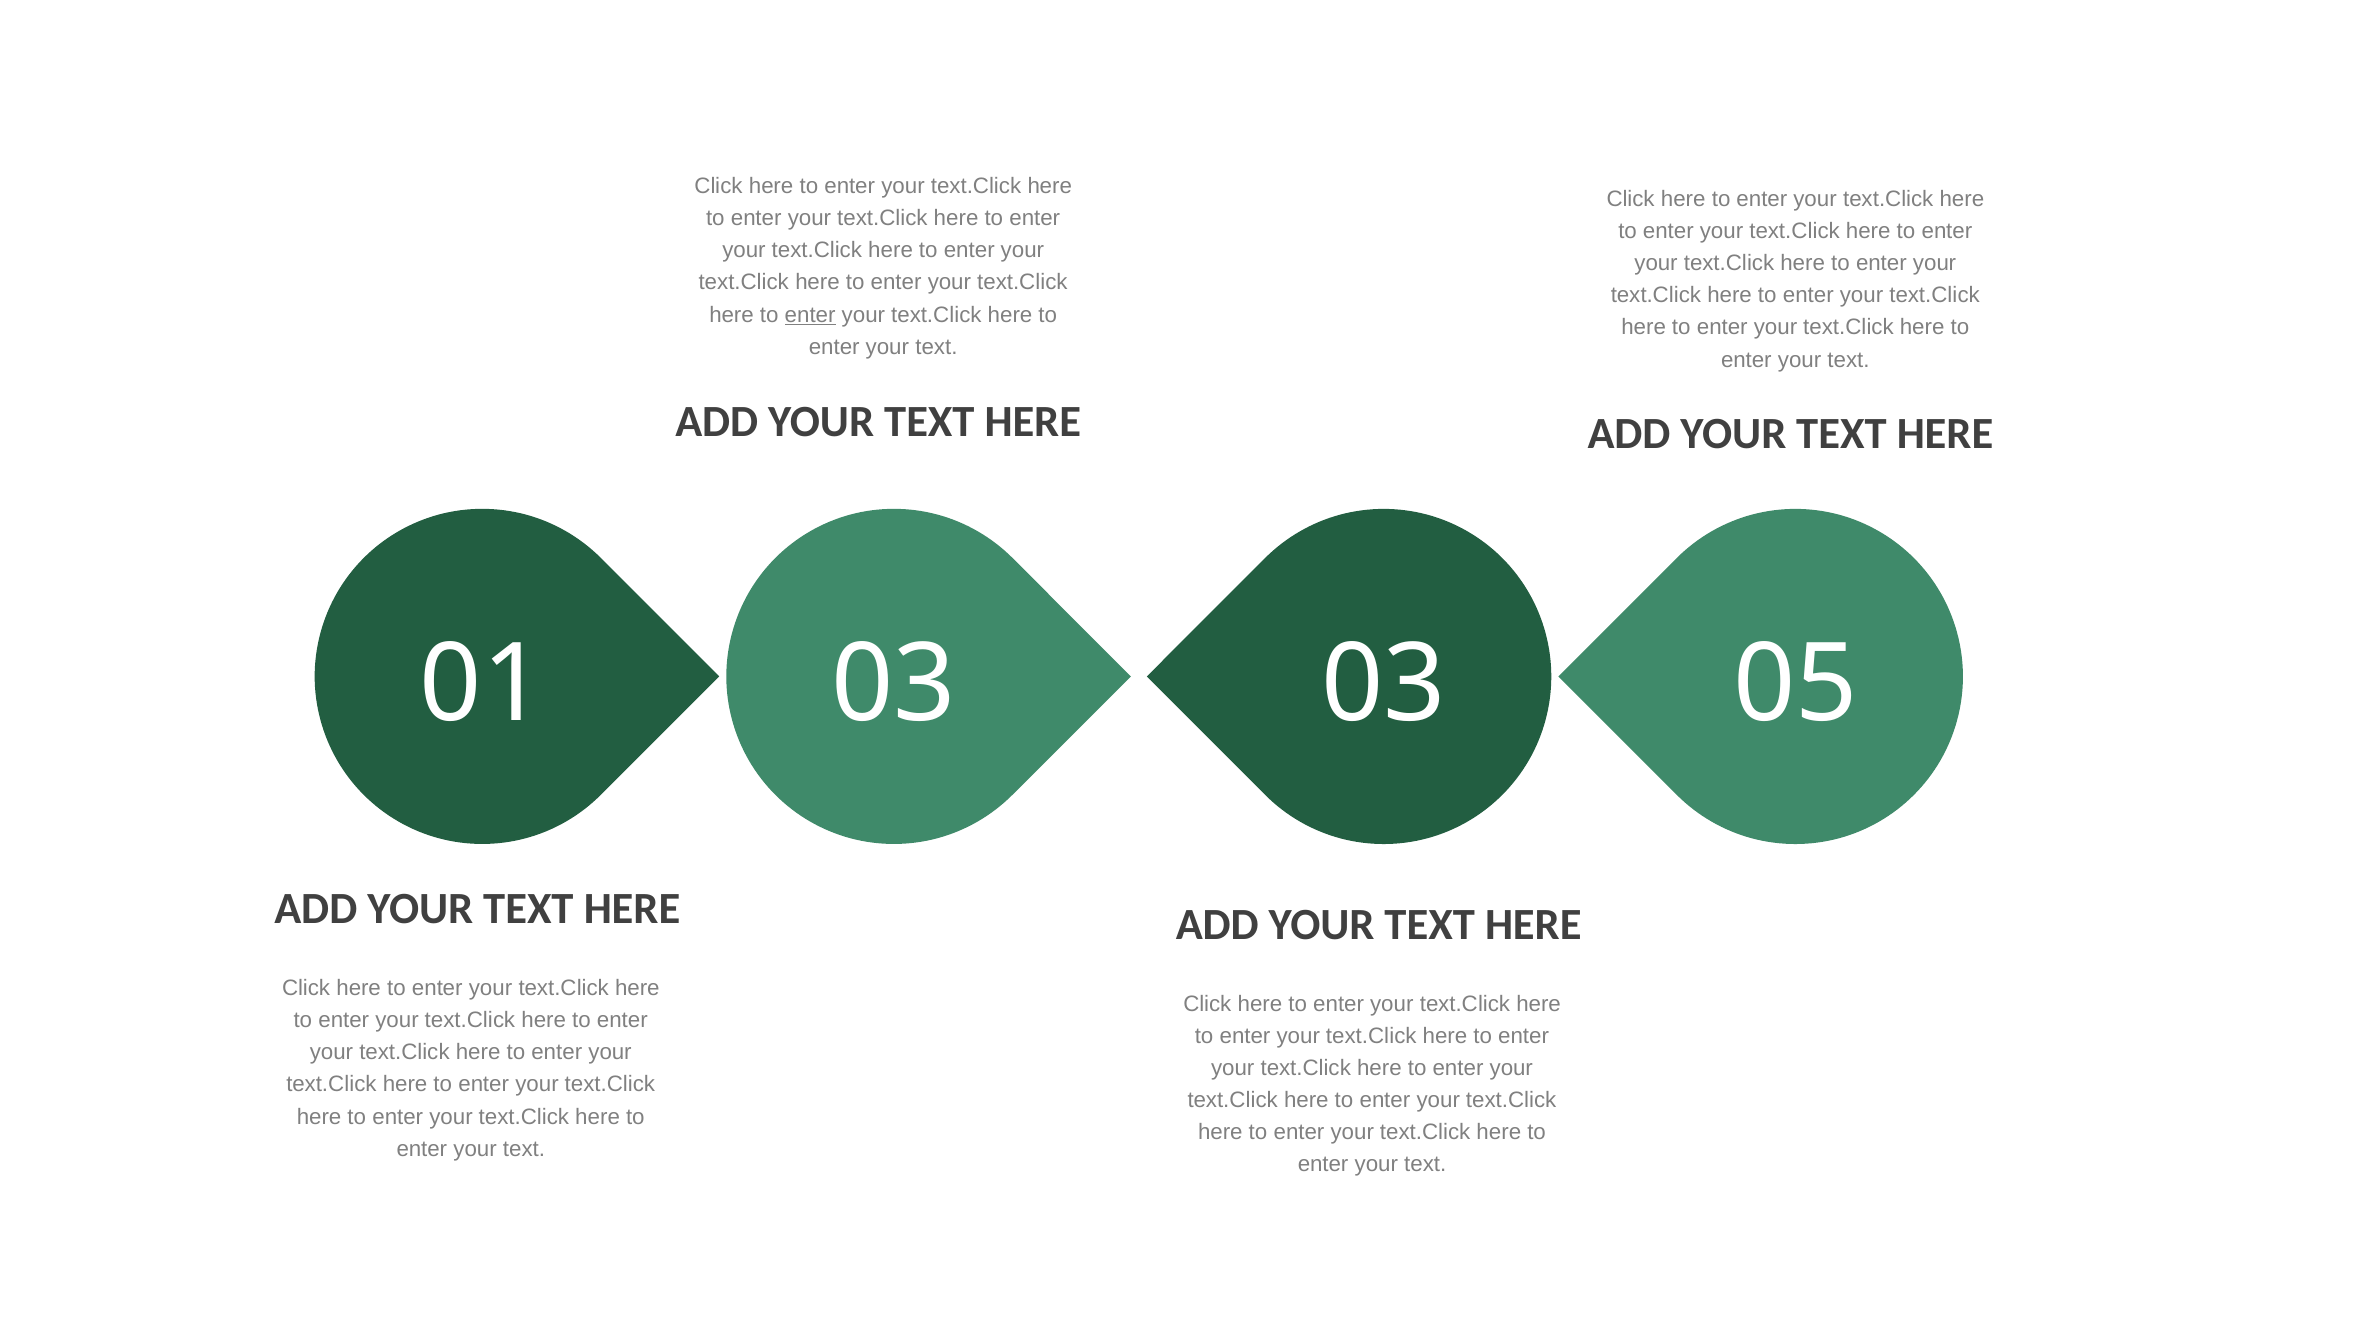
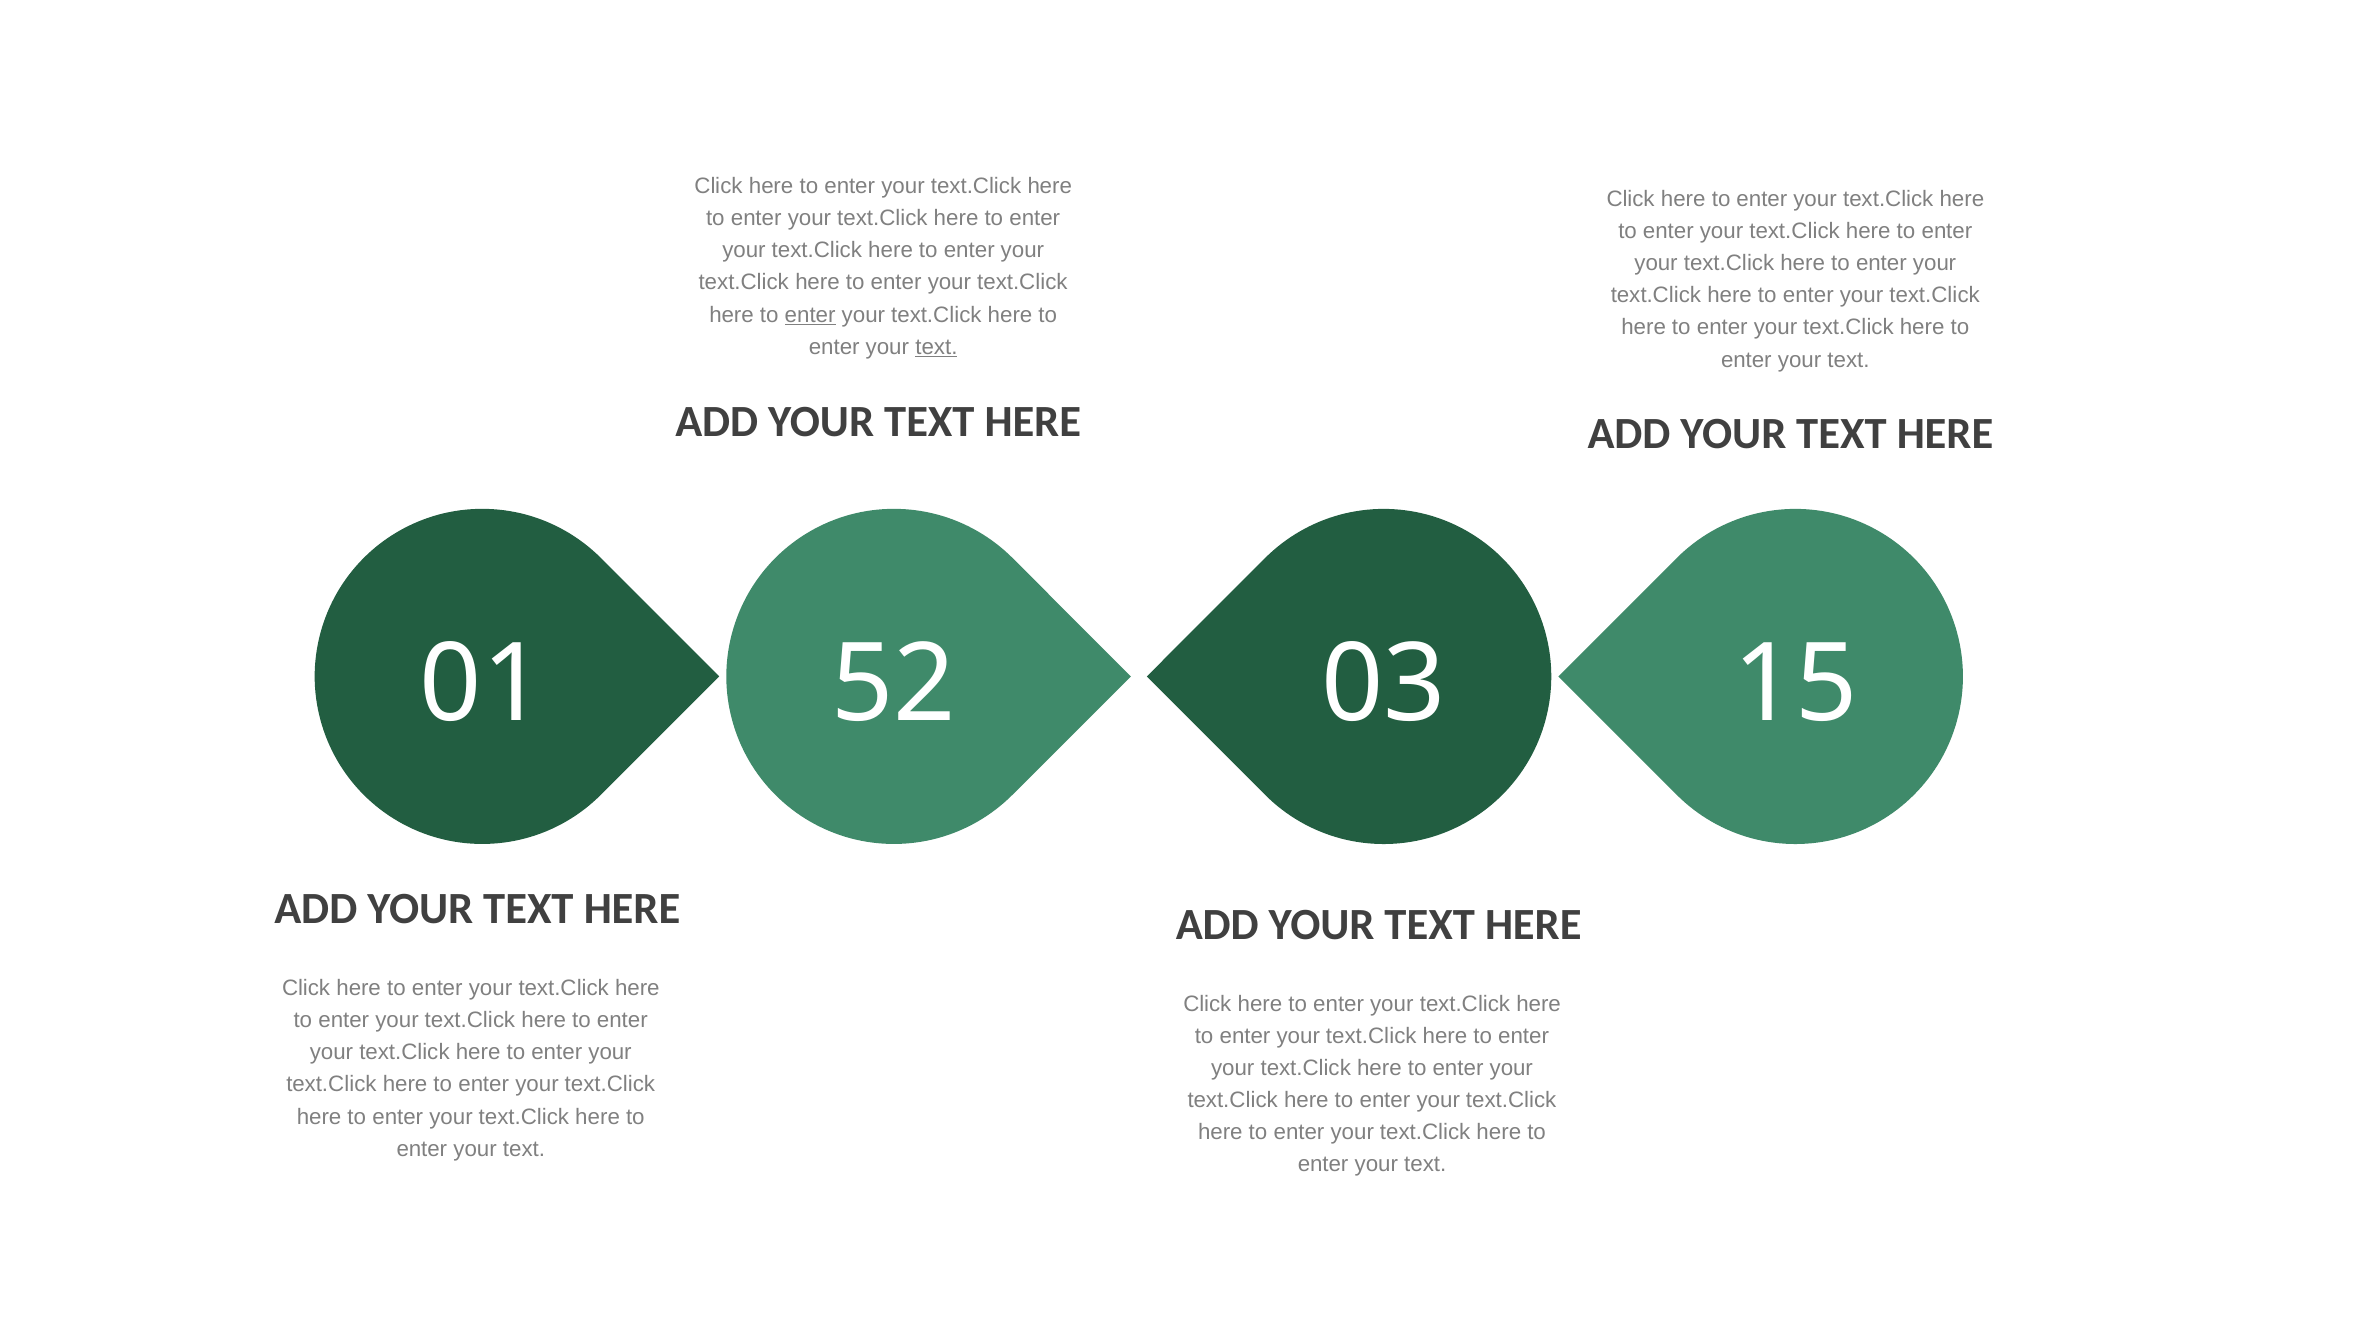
text at (936, 347) underline: none -> present
01 03: 03 -> 52
05: 05 -> 15
